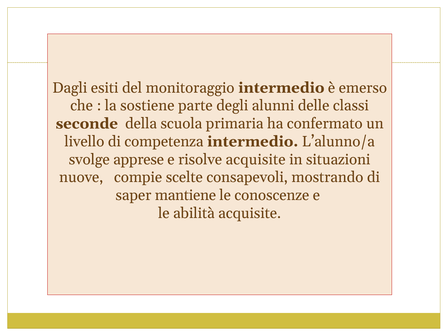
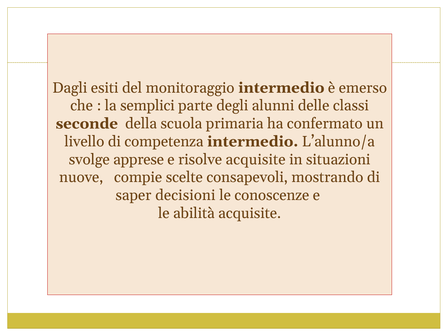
sostiene: sostiene -> semplici
mantiene: mantiene -> decisioni
